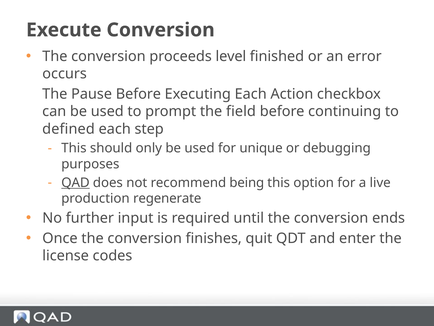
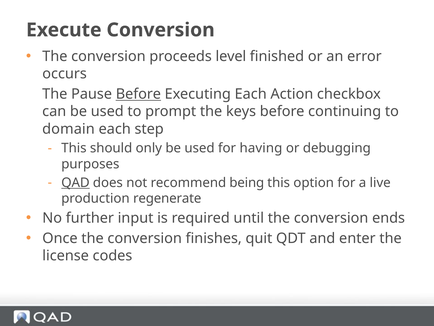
Before at (138, 94) underline: none -> present
field: field -> keys
defined: defined -> domain
unique: unique -> having
